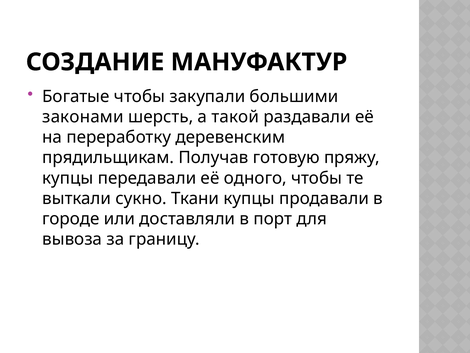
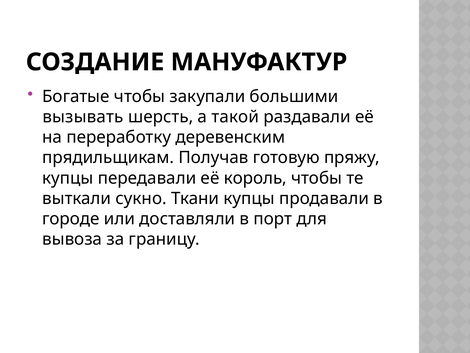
законами: законами -> вызывать
одного: одного -> король
